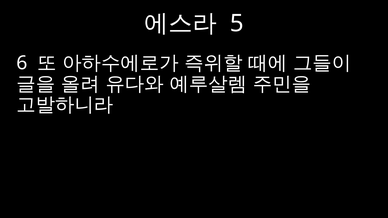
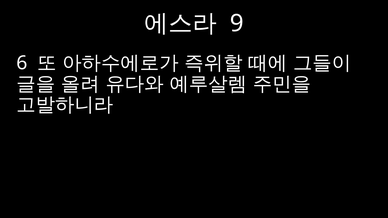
5: 5 -> 9
